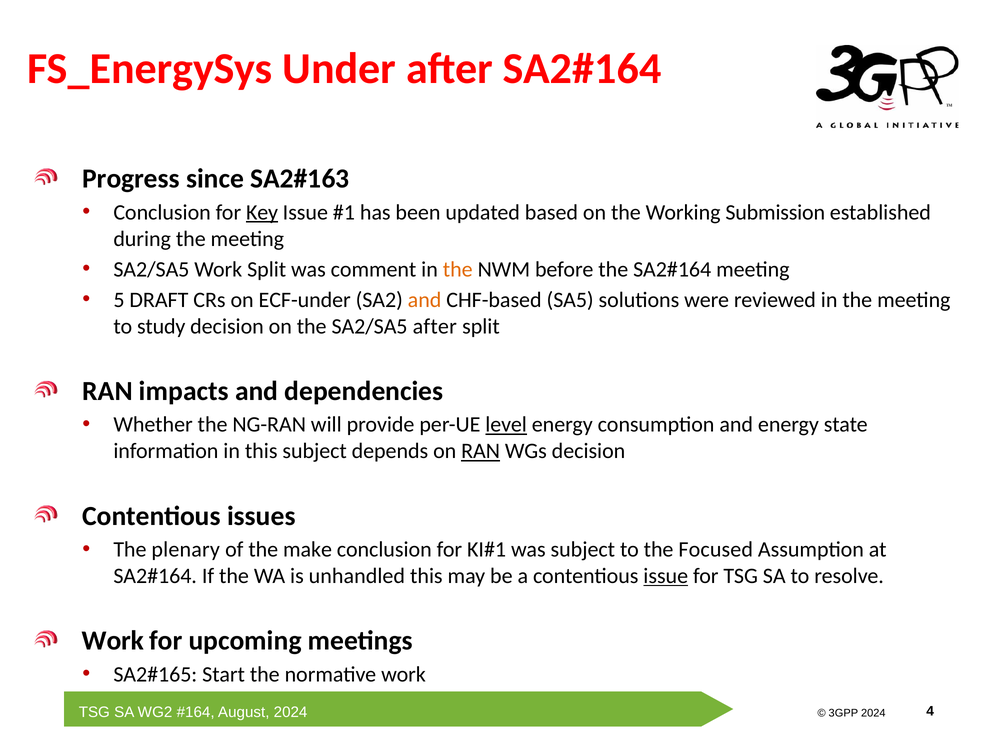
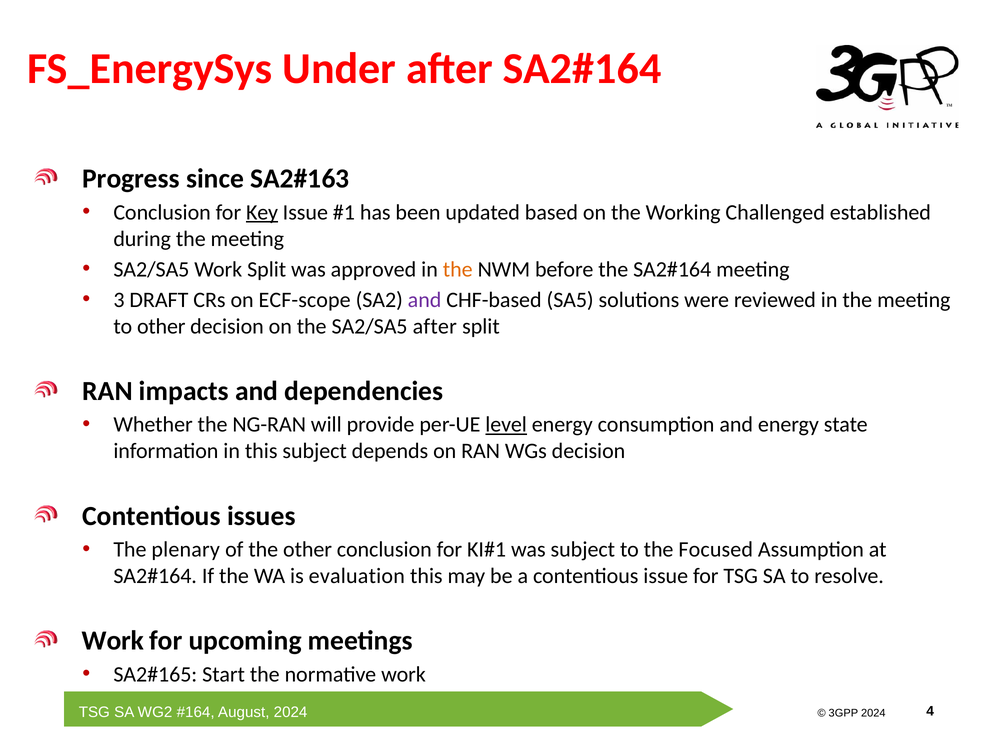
Submission: Submission -> Challenged
comment: comment -> approved
5: 5 -> 3
ECF-under: ECF-under -> ECF-scope
and at (425, 300) colour: orange -> purple
to study: study -> other
RAN at (481, 451) underline: present -> none
the make: make -> other
unhandled: unhandled -> evaluation
issue at (666, 576) underline: present -> none
